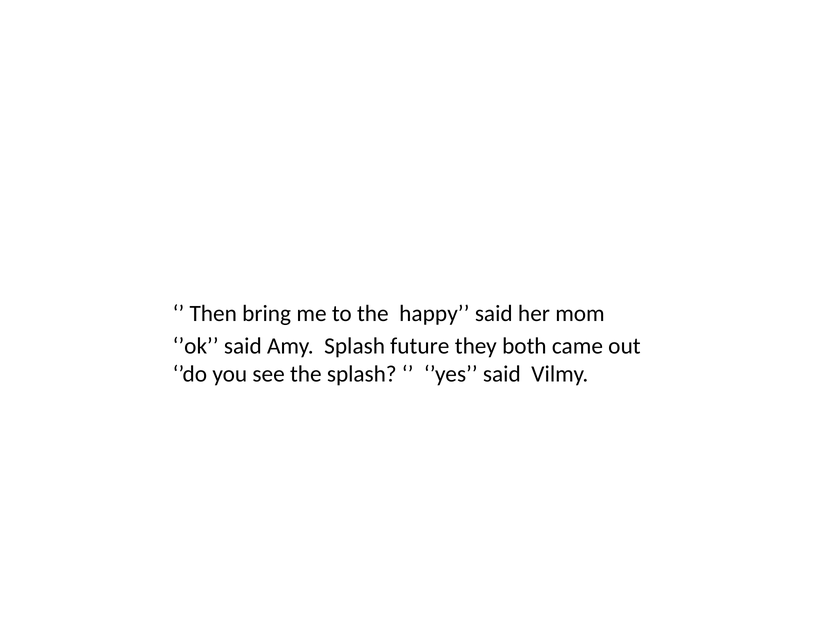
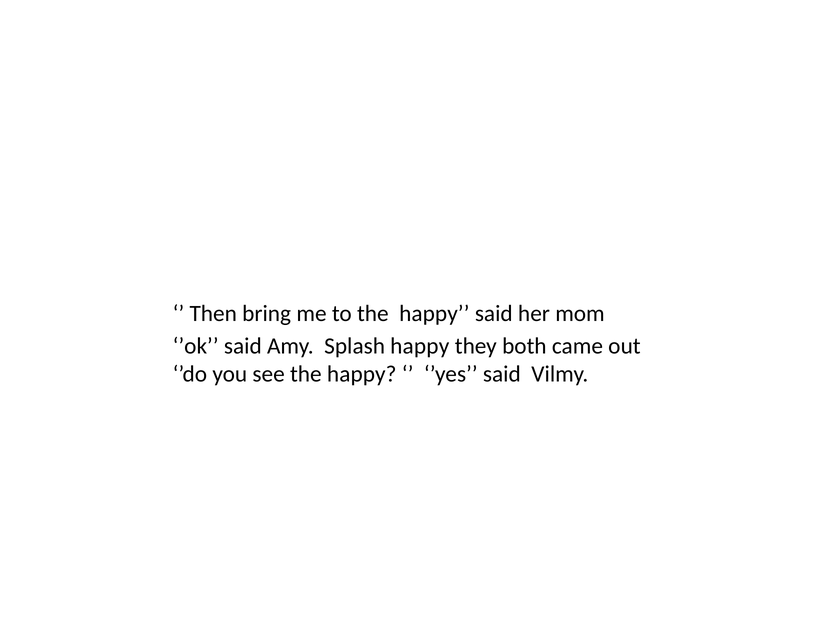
Splash future: future -> happy
see the splash: splash -> happy
